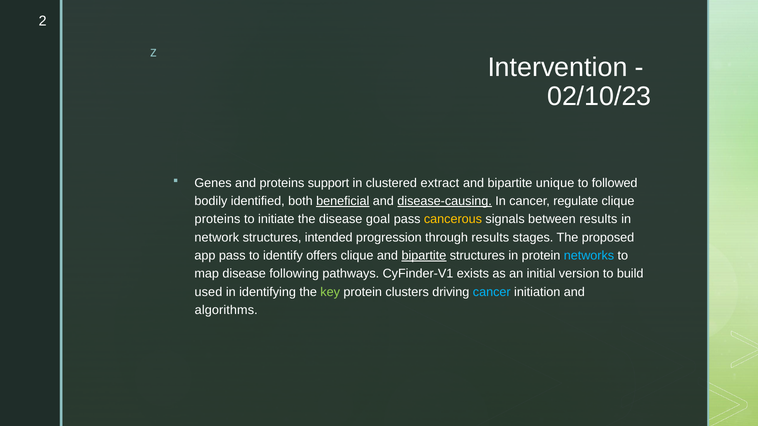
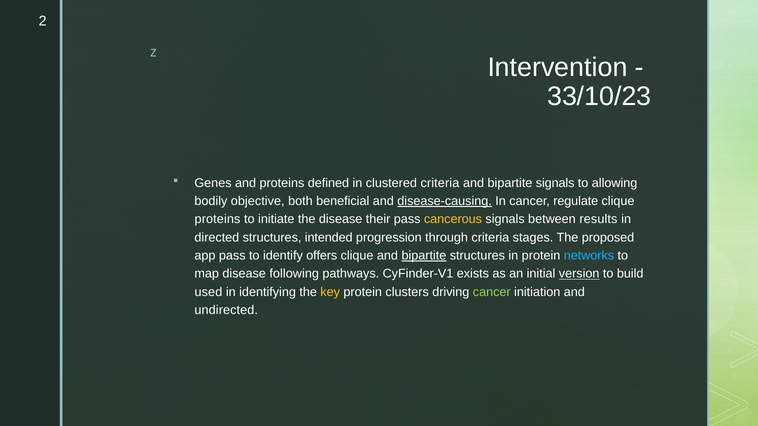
02/10/23: 02/10/23 -> 33/10/23
support: support -> defined
clustered extract: extract -> criteria
bipartite unique: unique -> signals
followed: followed -> allowing
identified: identified -> objective
beneficial underline: present -> none
goal: goal -> their
network: network -> directed
through results: results -> criteria
version underline: none -> present
key colour: light green -> yellow
cancer at (492, 292) colour: light blue -> light green
algorithms: algorithms -> undirected
